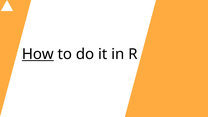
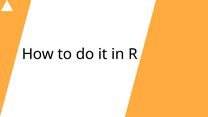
How underline: present -> none
